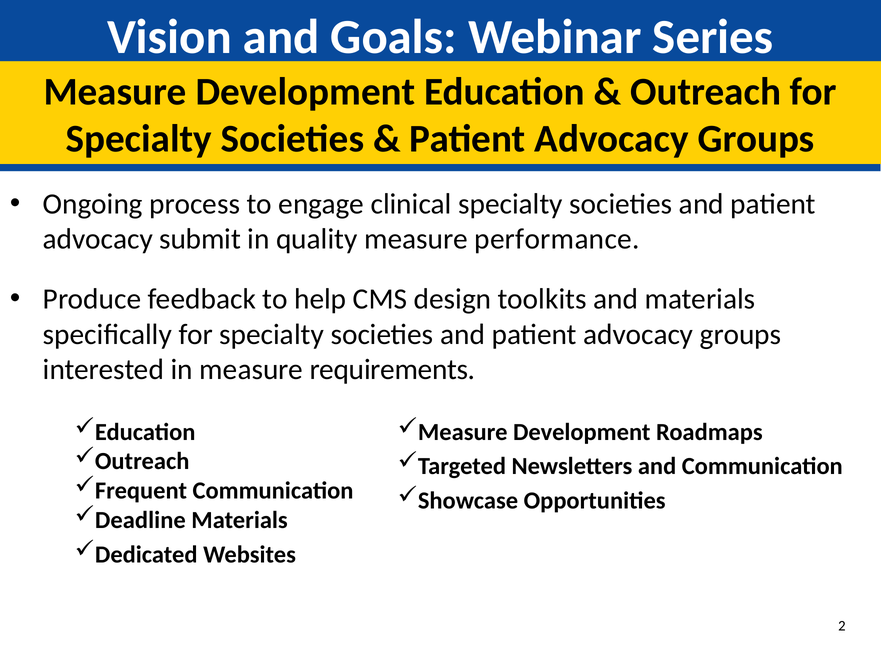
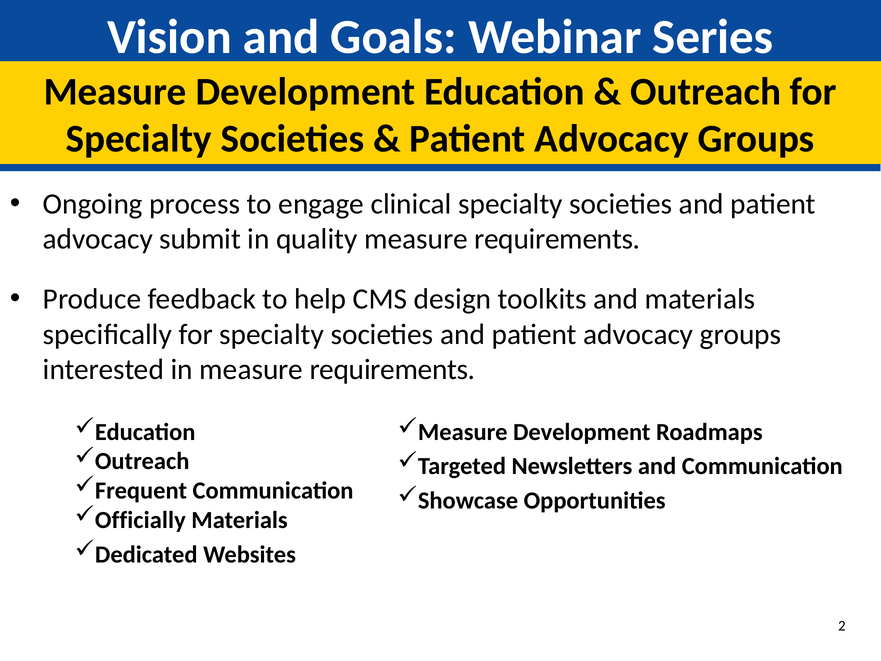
quality measure performance: performance -> requirements
Deadline: Deadline -> Officially
